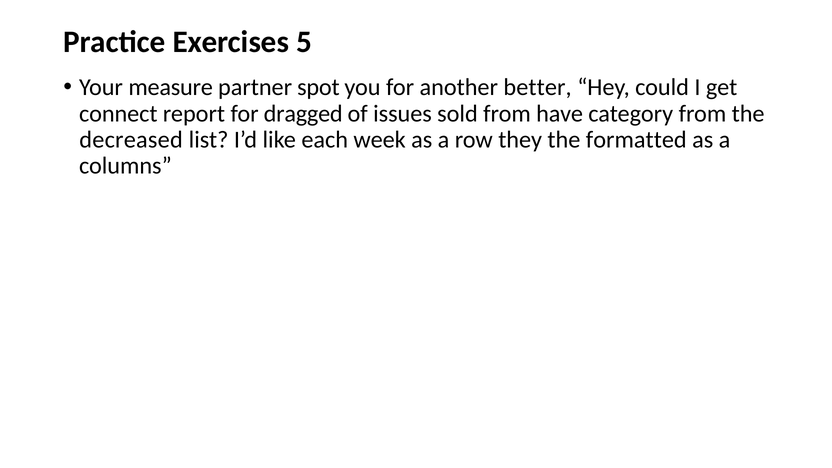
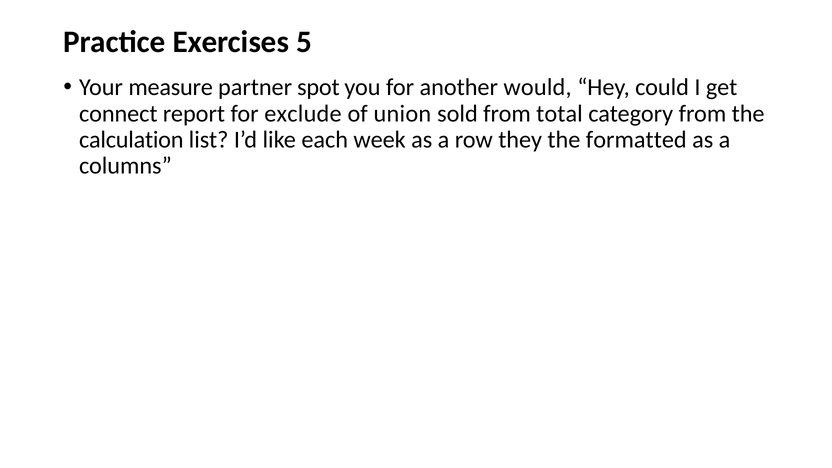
better: better -> would
dragged: dragged -> exclude
issues: issues -> union
have: have -> total
decreased: decreased -> calculation
